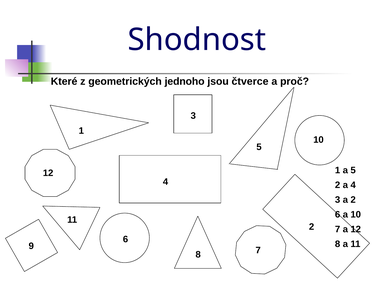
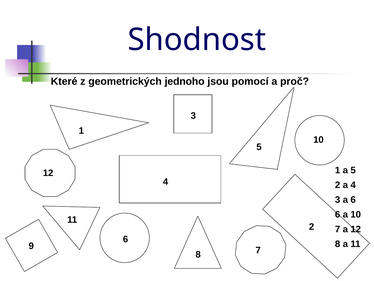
čtverce: čtverce -> pomocí
a 2: 2 -> 6
